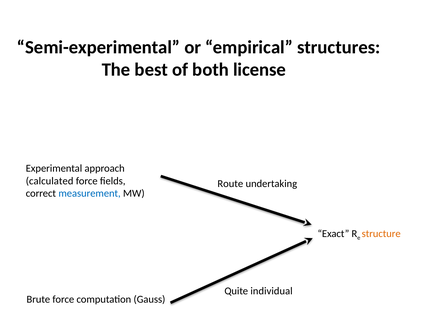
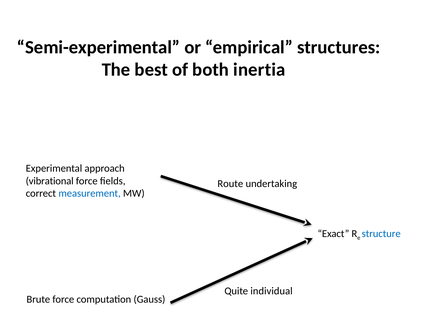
license: license -> inertia
calculated: calculated -> vibrational
structure colour: orange -> blue
